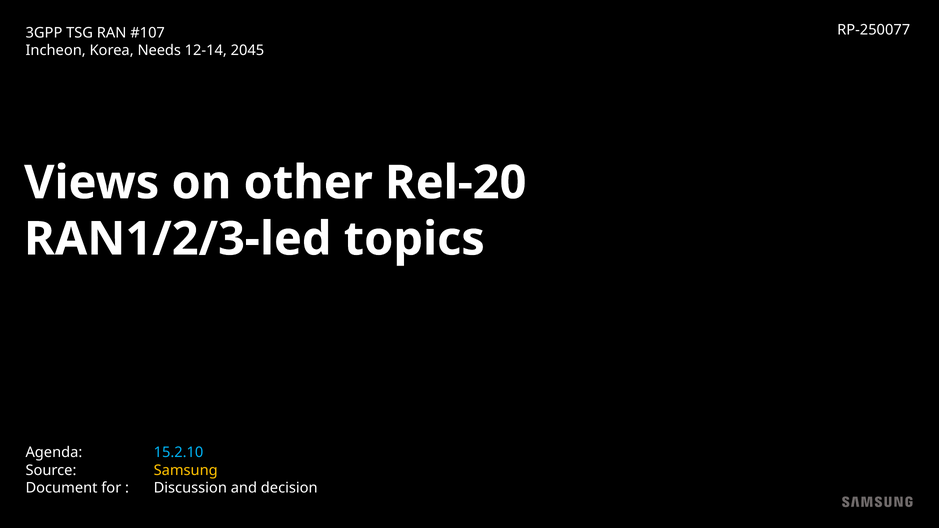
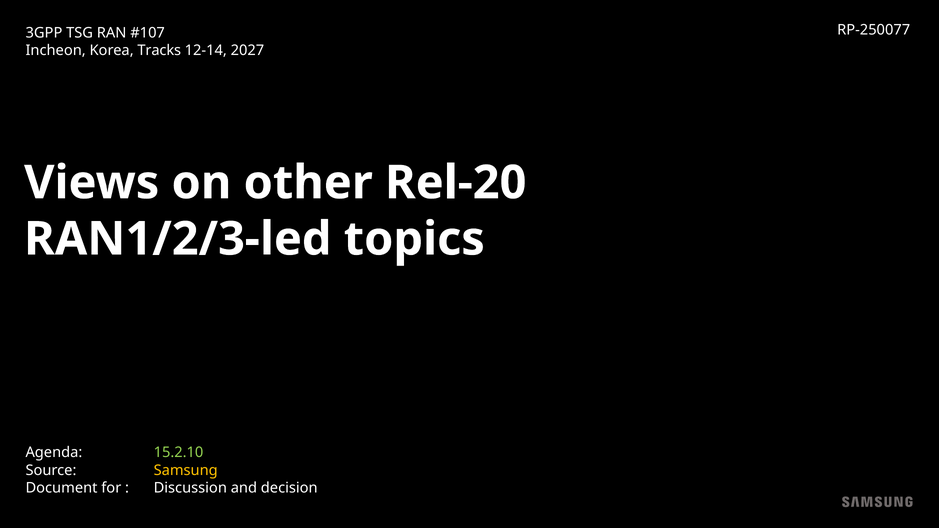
Needs: Needs -> Tracks
2045: 2045 -> 2027
15.2.10 colour: light blue -> light green
